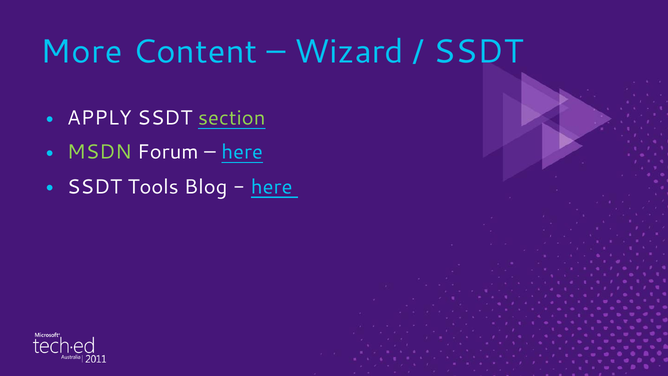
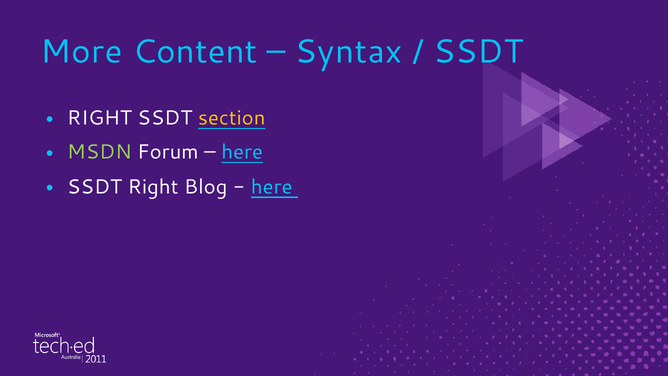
Wizard: Wizard -> Syntax
APPLY at (99, 118): APPLY -> RIGHT
section colour: light green -> yellow
SSDT Tools: Tools -> Right
